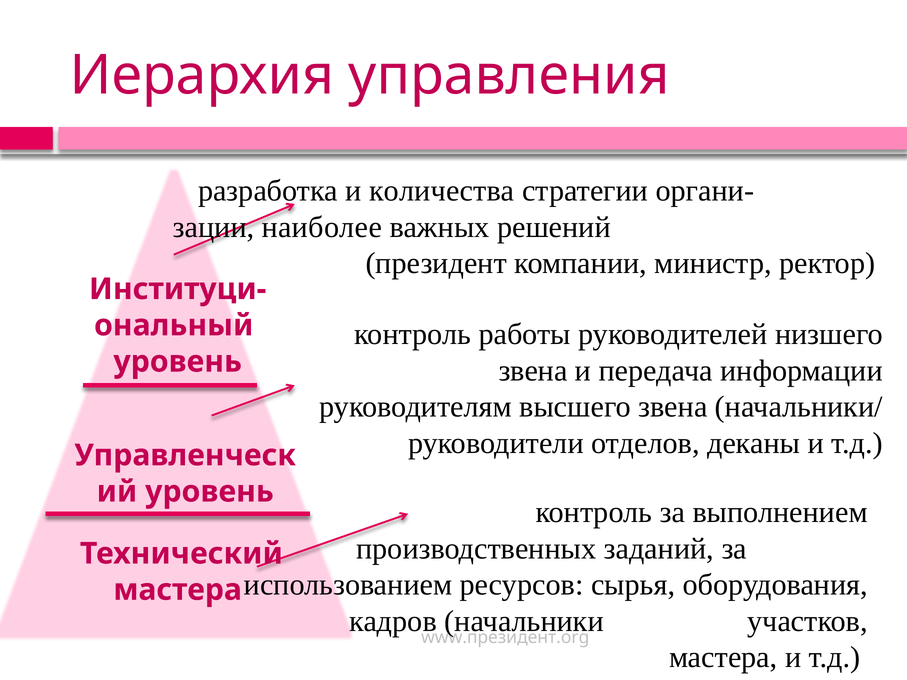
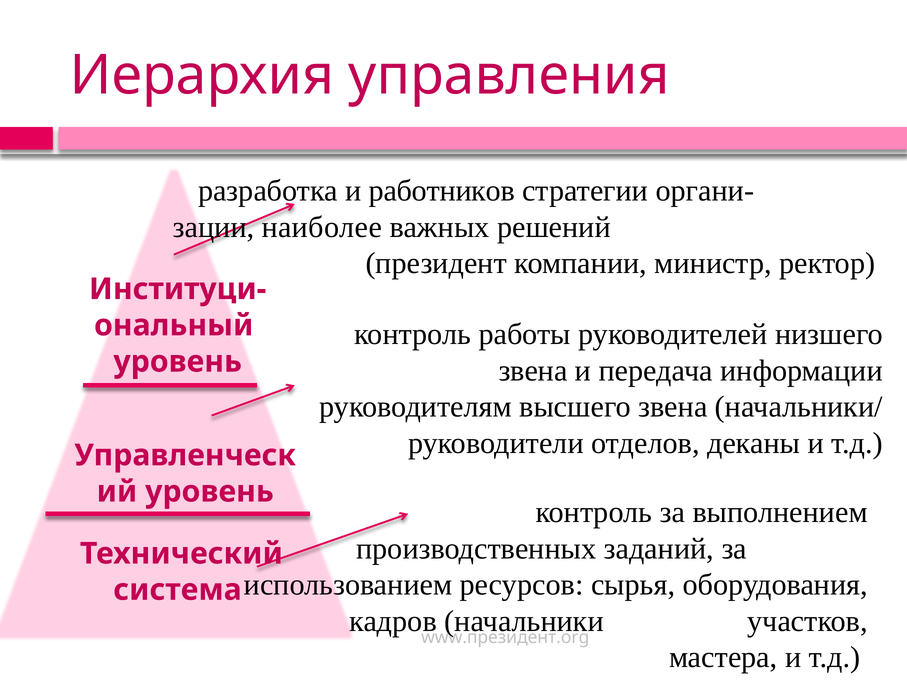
количества: количества -> работников
мастера at (178, 590): мастера -> система
